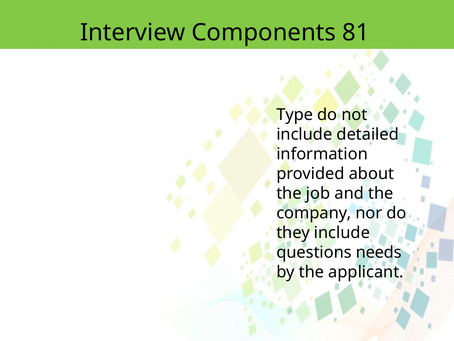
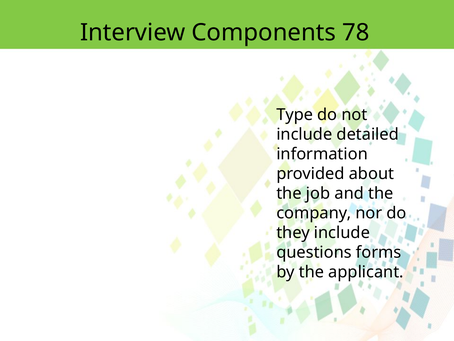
81: 81 -> 78
needs: needs -> forms
